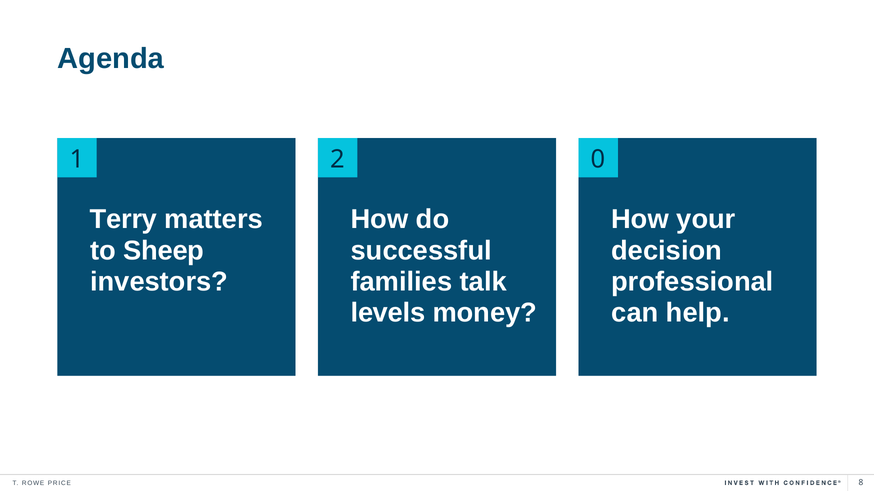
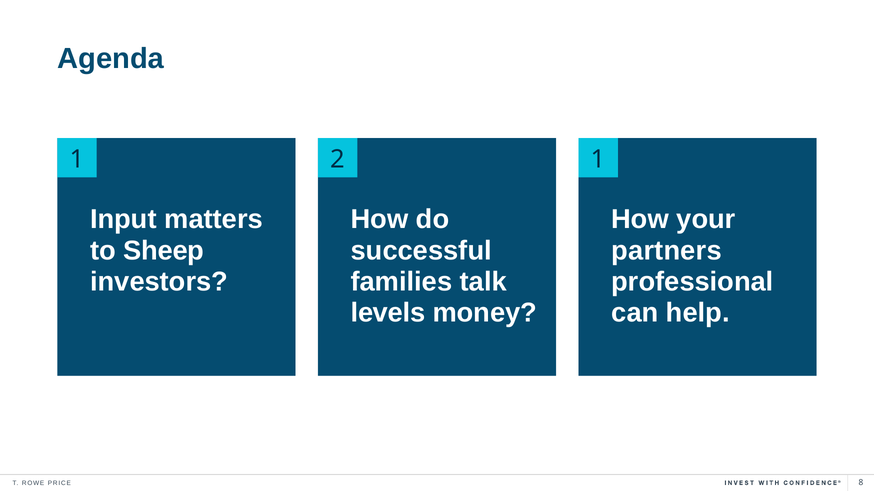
2 0: 0 -> 1
Terry: Terry -> Input
decision: decision -> partners
